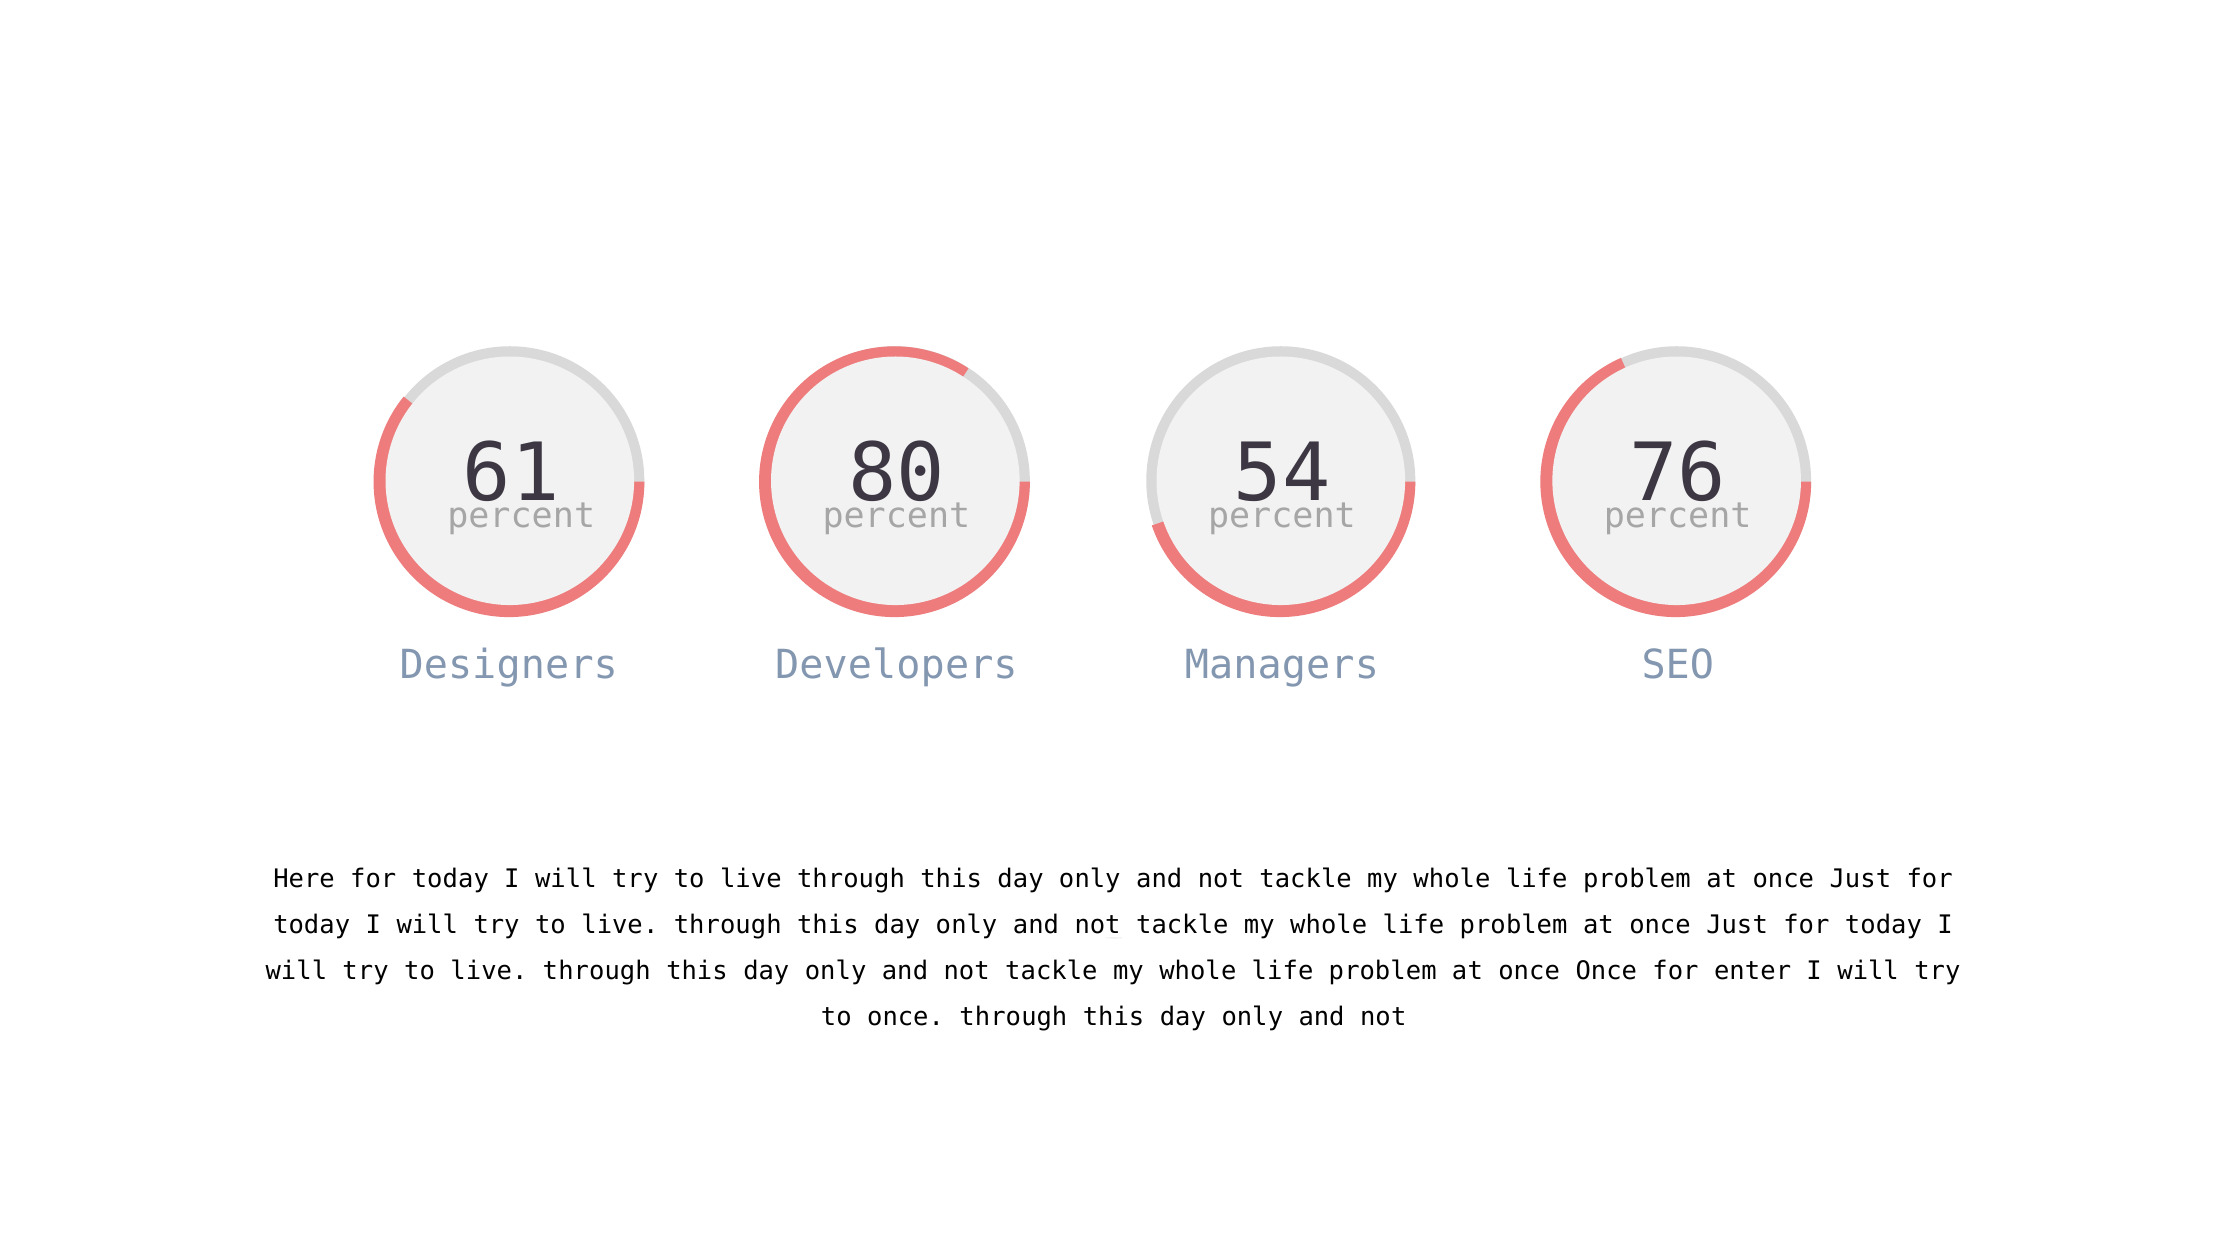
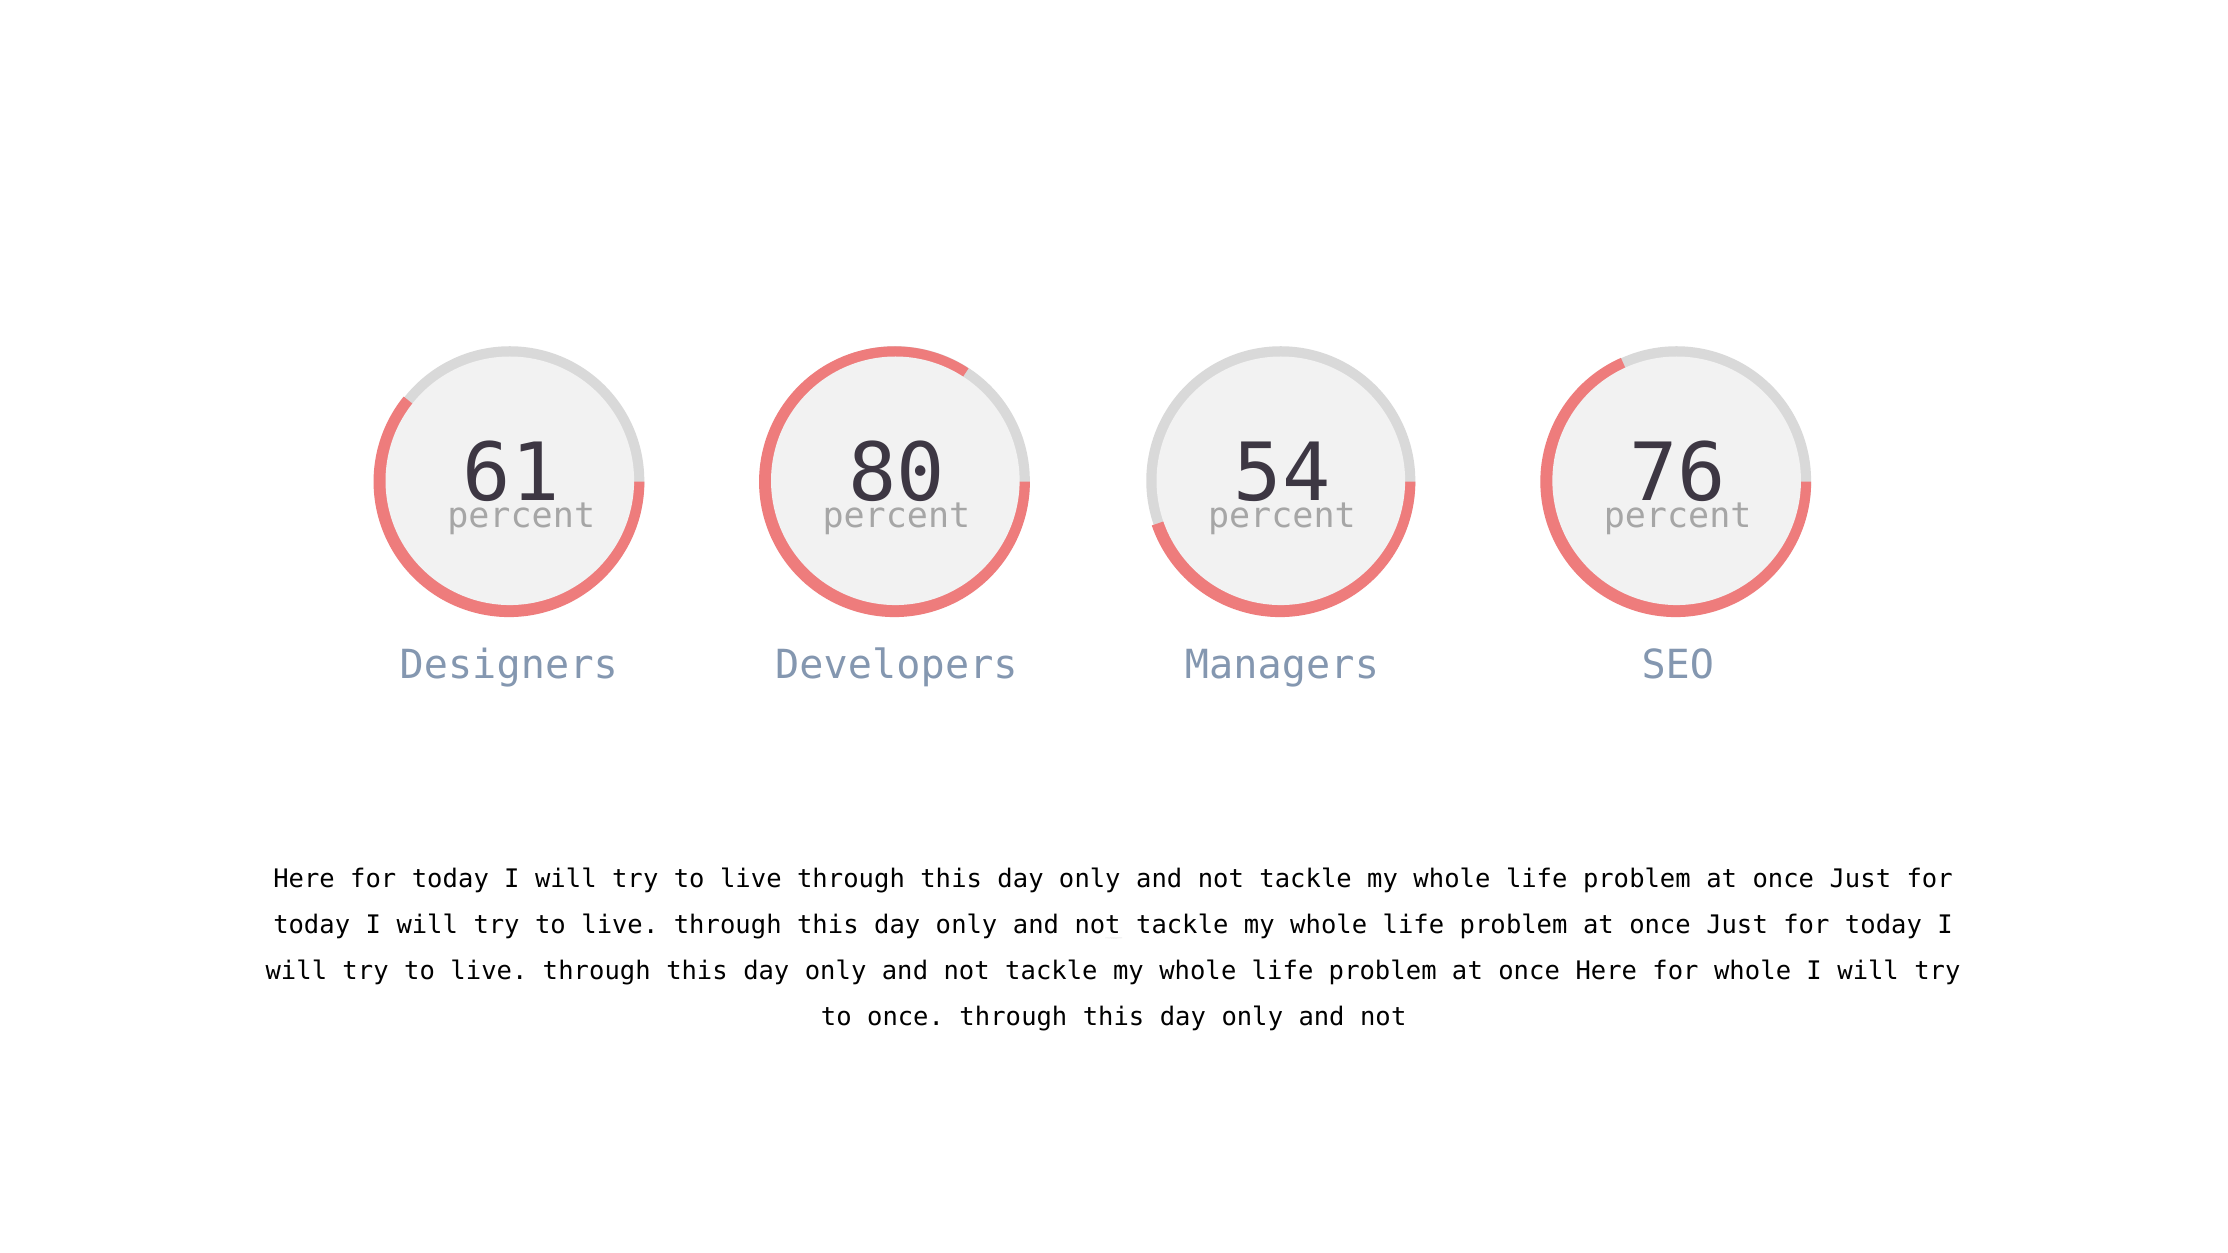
once Once: Once -> Here
for enter: enter -> whole
